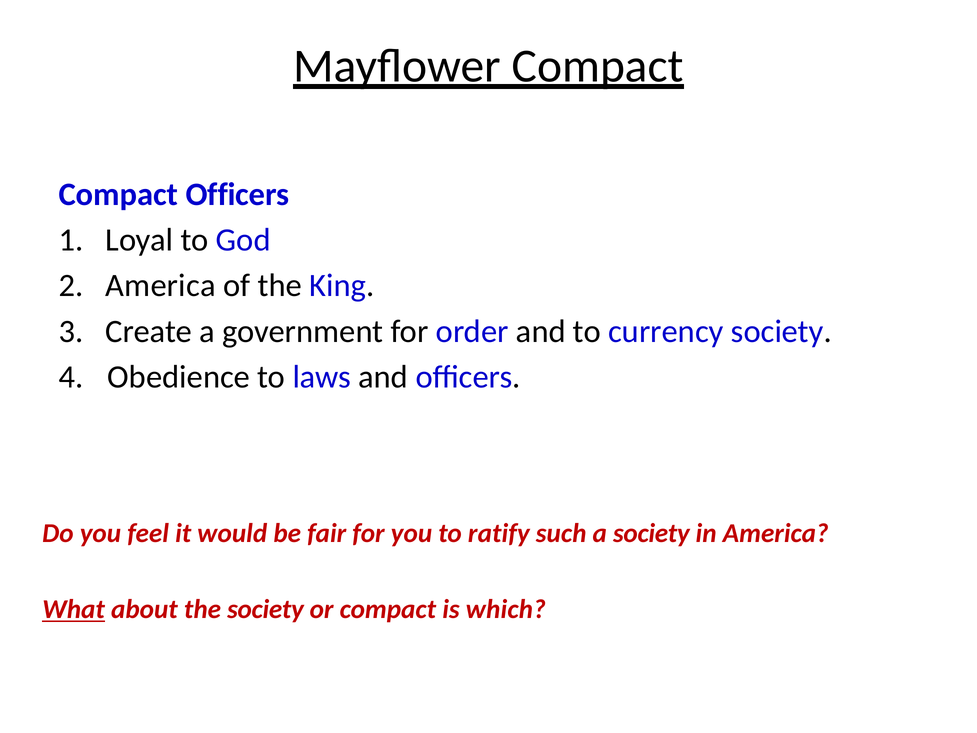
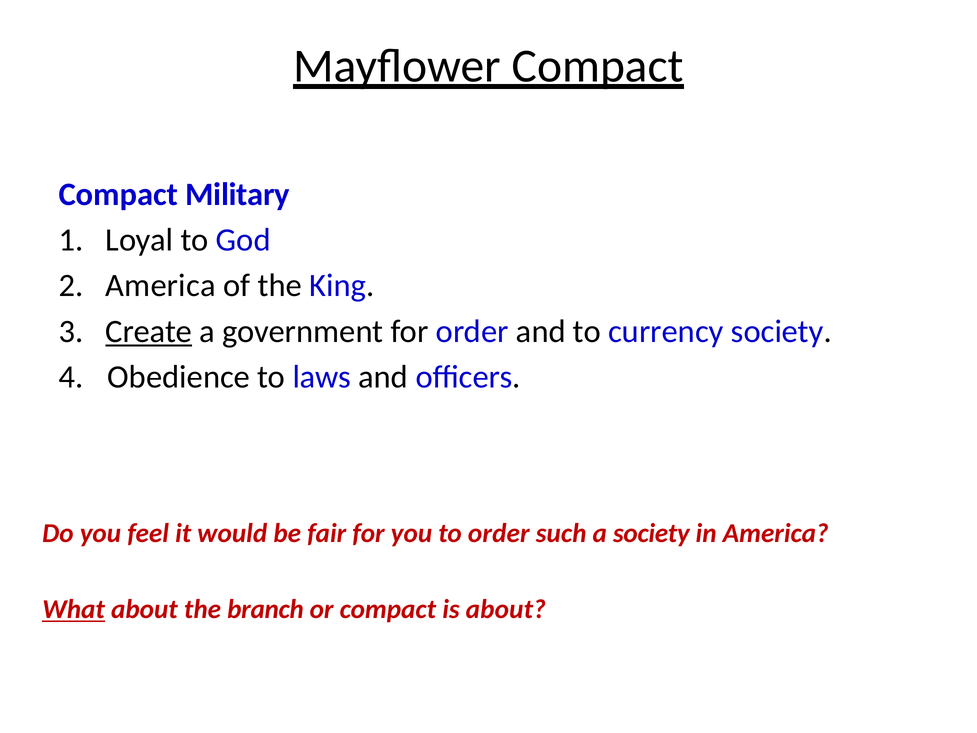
Compact Officers: Officers -> Military
Create underline: none -> present
to ratify: ratify -> order
the society: society -> branch
is which: which -> about
